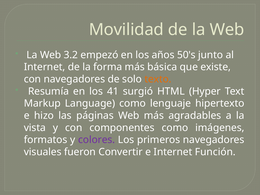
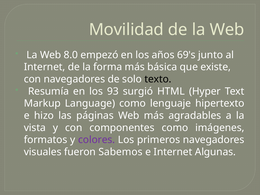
3.2: 3.2 -> 8.0
50's: 50's -> 69's
texto colour: orange -> black
41: 41 -> 93
Convertir: Convertir -> Sabemos
Función: Función -> Algunas
